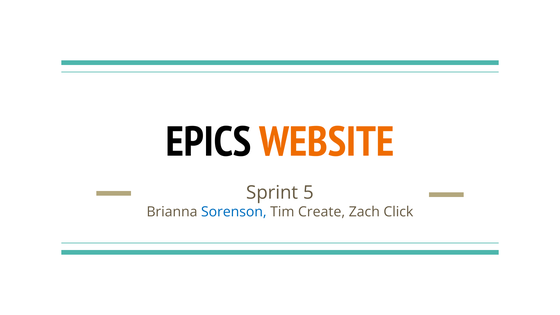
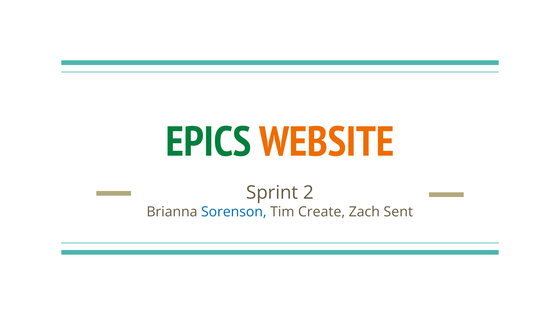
EPICS colour: black -> green
5: 5 -> 2
Click: Click -> Sent
